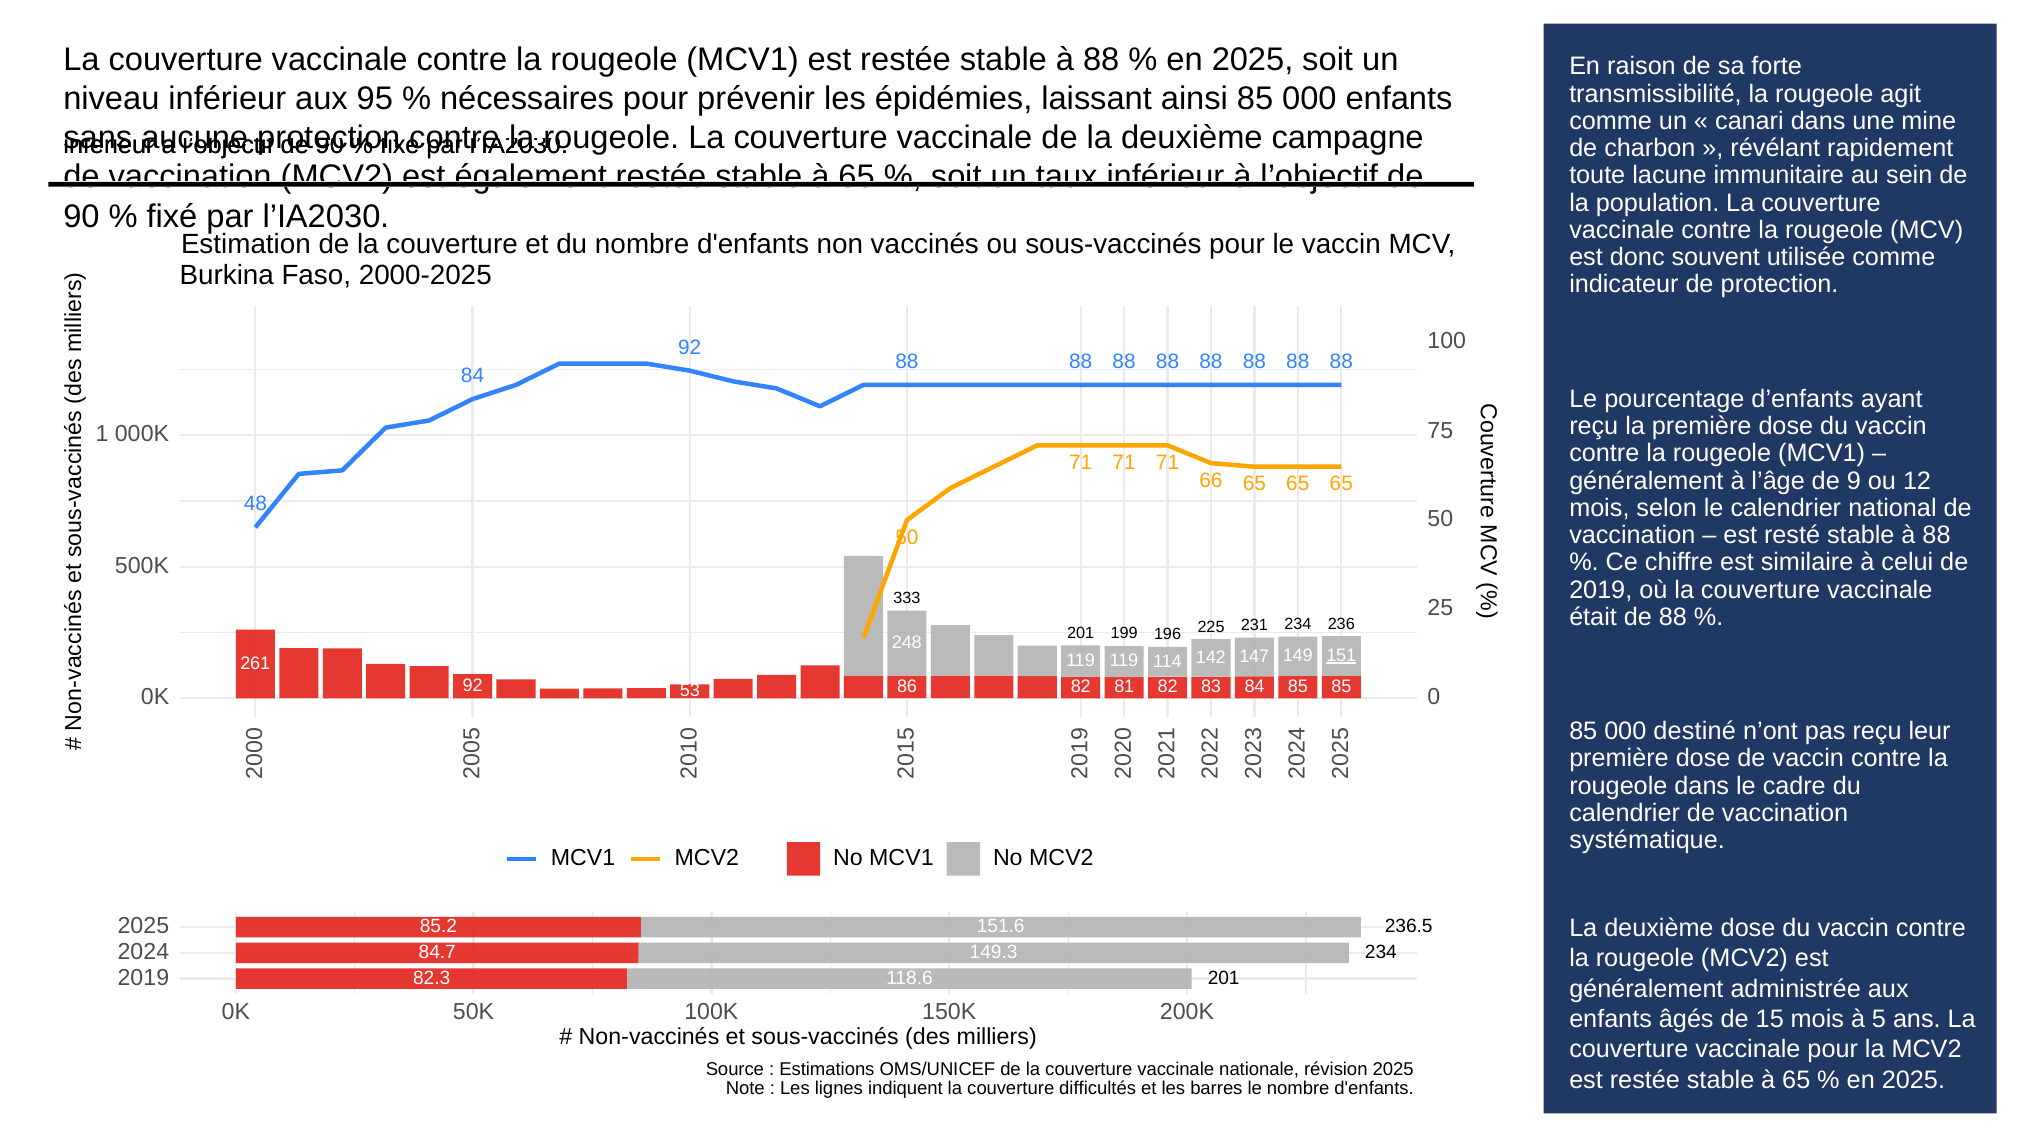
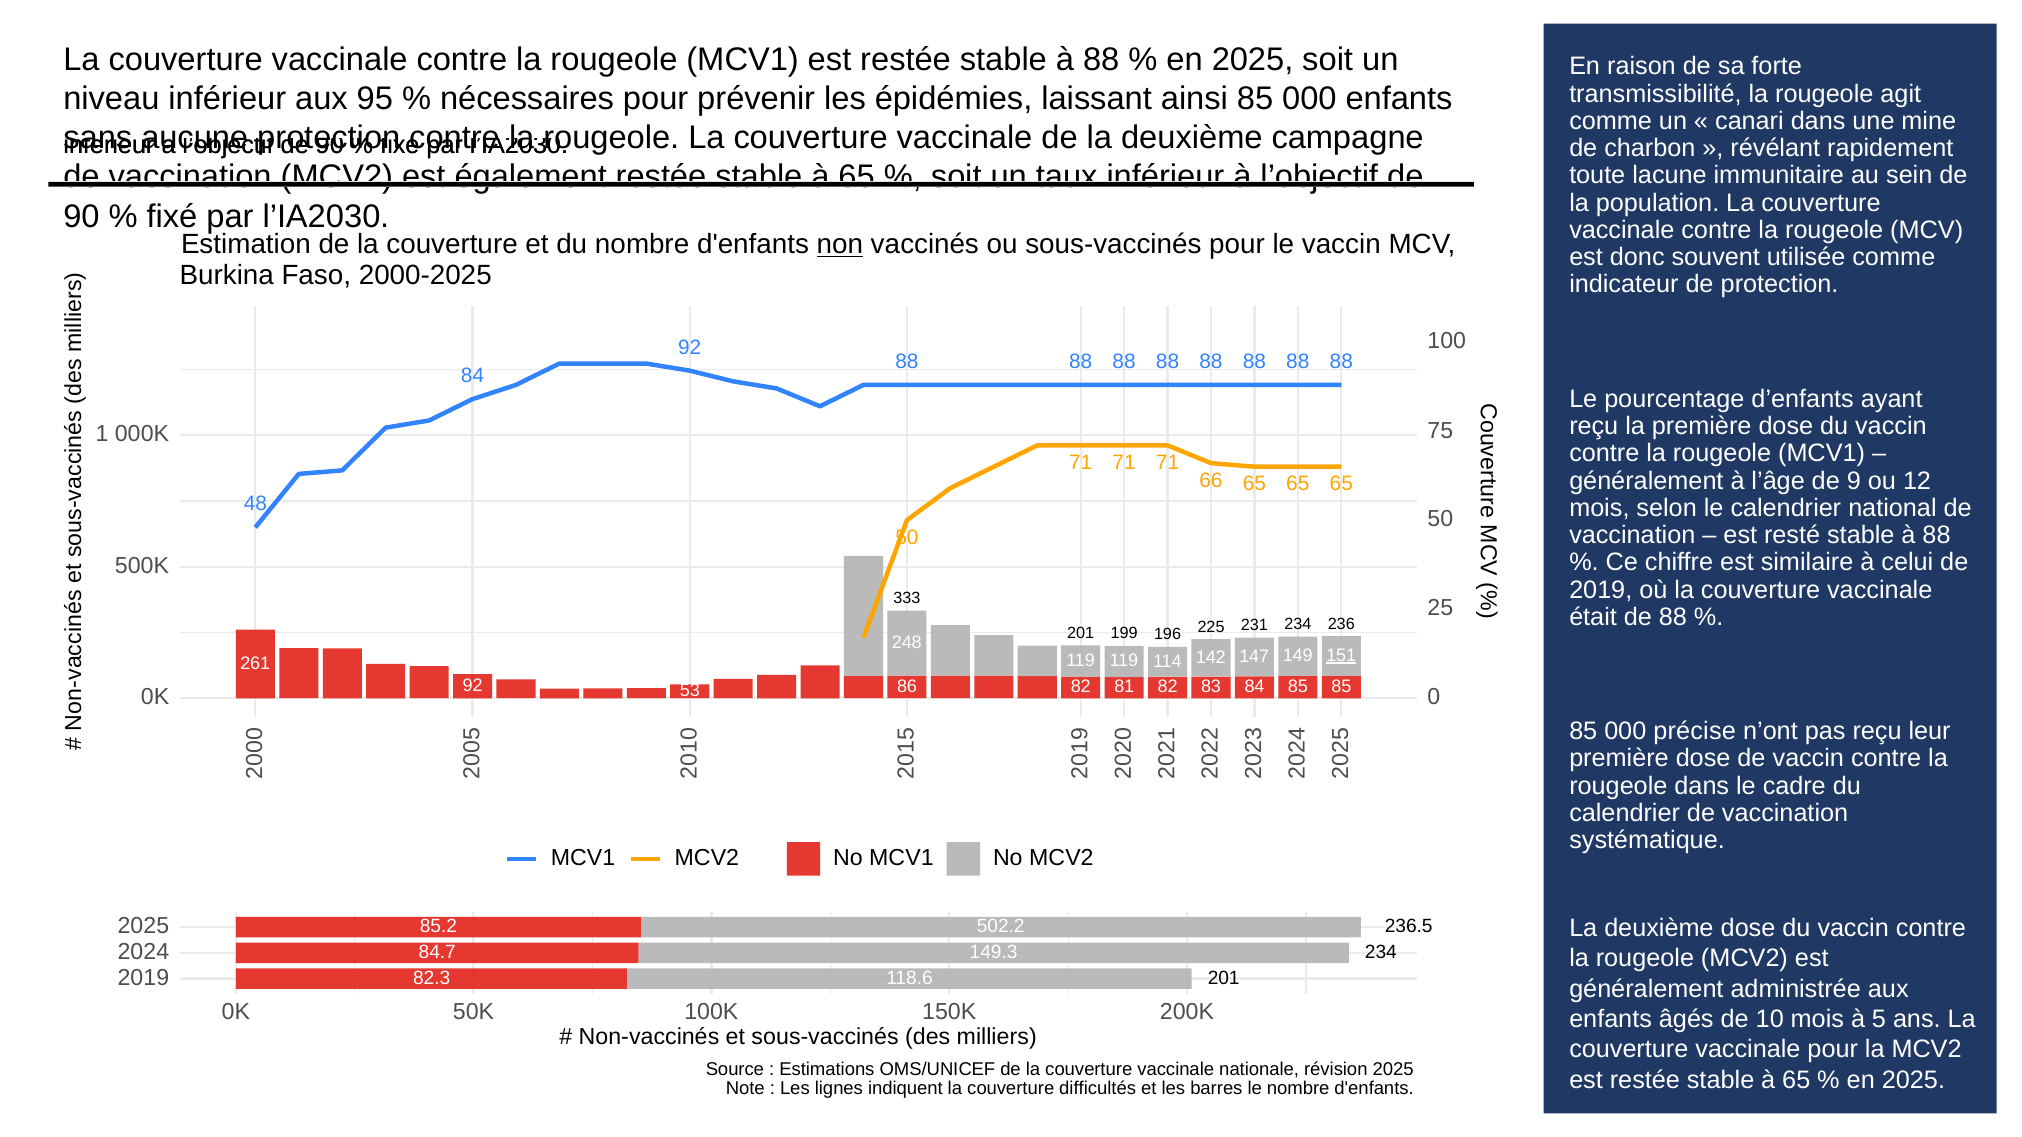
non underline: none -> present
destiné: destiné -> précise
151.6: 151.6 -> 502.2
15: 15 -> 10
